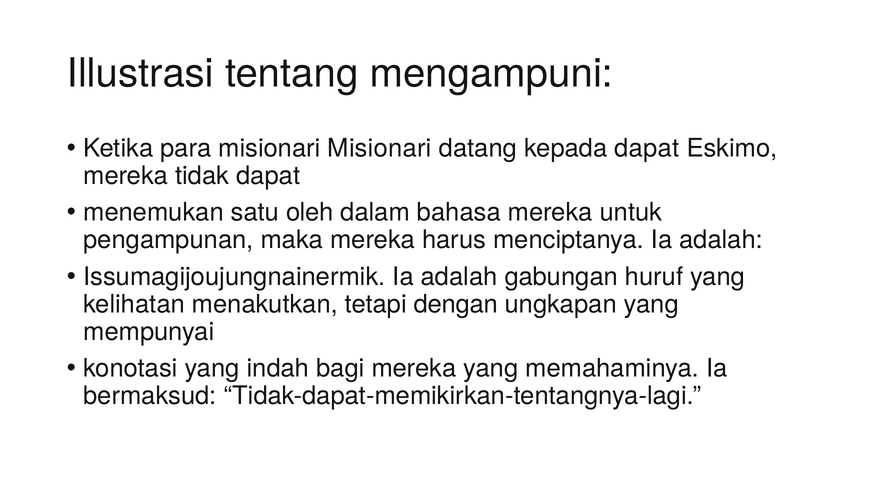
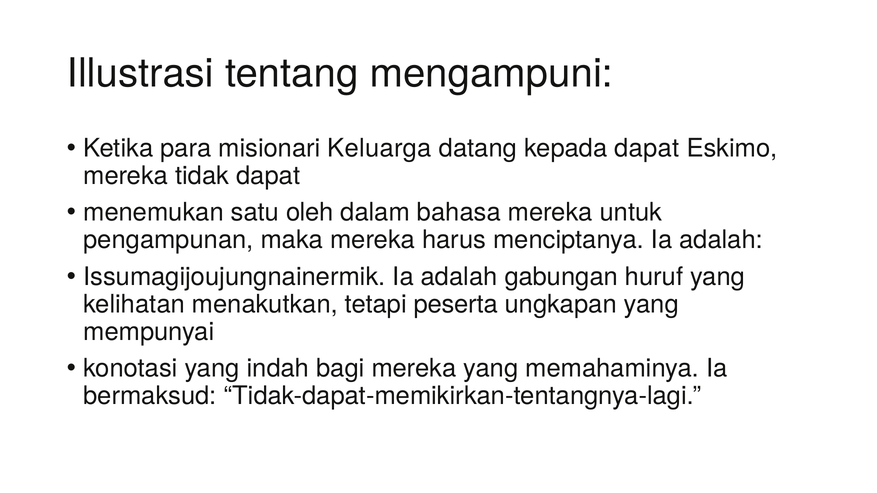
misionari Misionari: Misionari -> Keluarga
dengan: dengan -> peserta
